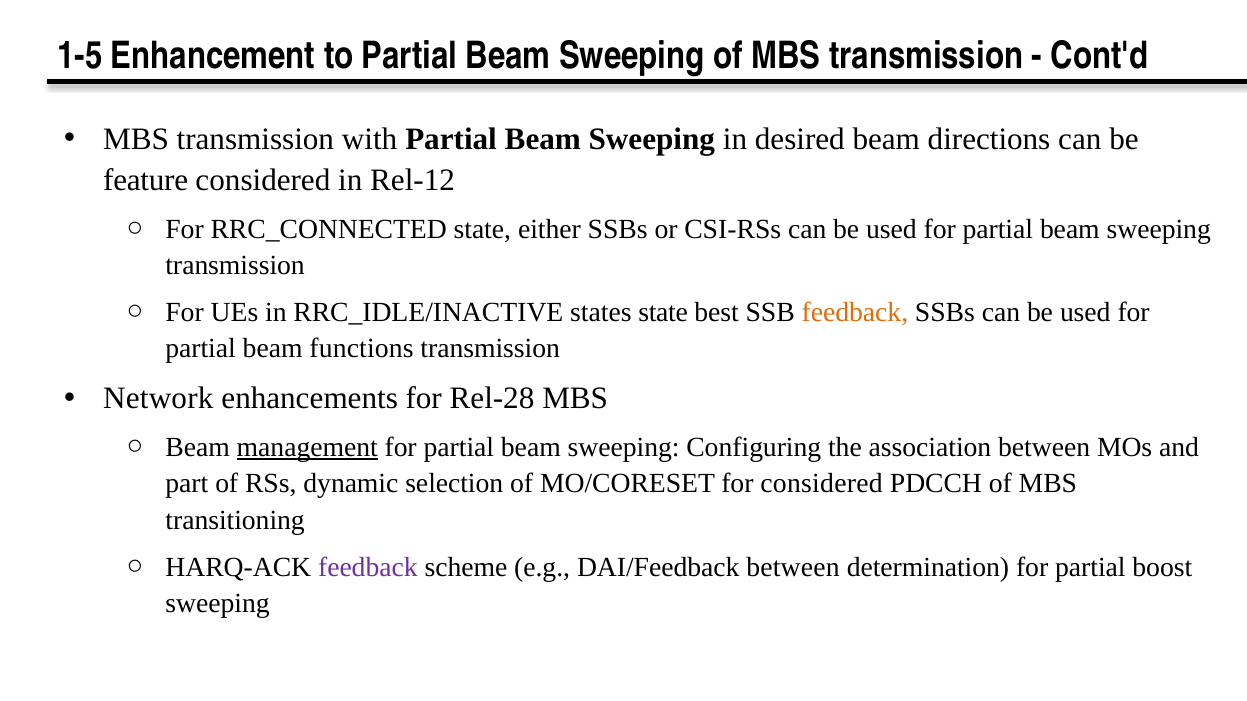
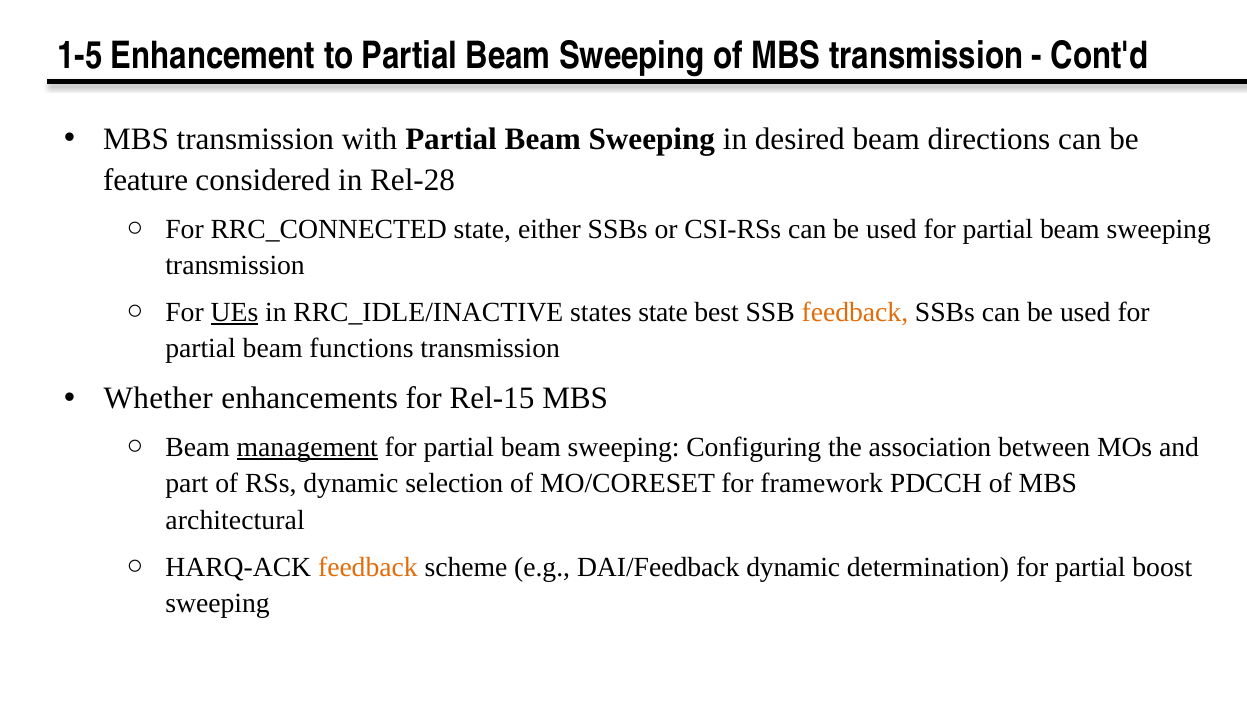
Rel-12: Rel-12 -> Rel-28
UEs underline: none -> present
Network: Network -> Whether
Rel-28: Rel-28 -> Rel-15
for considered: considered -> framework
transitioning: transitioning -> architectural
feedback at (368, 567) colour: purple -> orange
DAI/Feedback between: between -> dynamic
